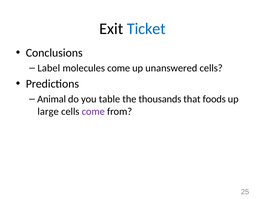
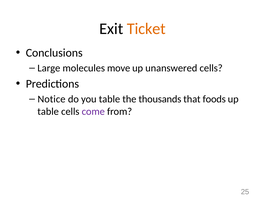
Ticket colour: blue -> orange
Label: Label -> Large
molecules come: come -> move
Animal: Animal -> Notice
large at (48, 111): large -> table
